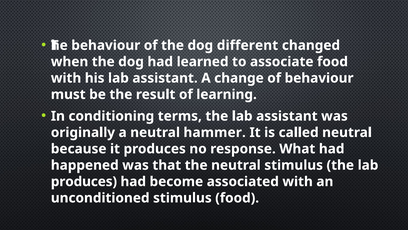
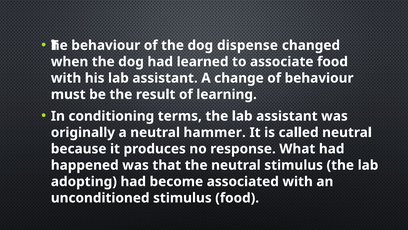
different: different -> dispense
produces at (84, 181): produces -> adopting
